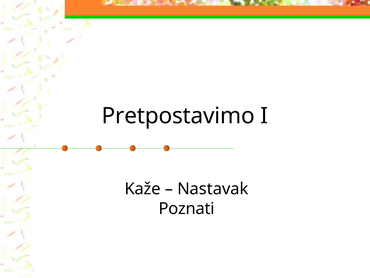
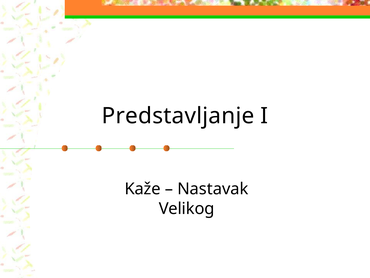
Pretpostavimo: Pretpostavimo -> Predstavljanje
Poznati: Poznati -> Velikog
